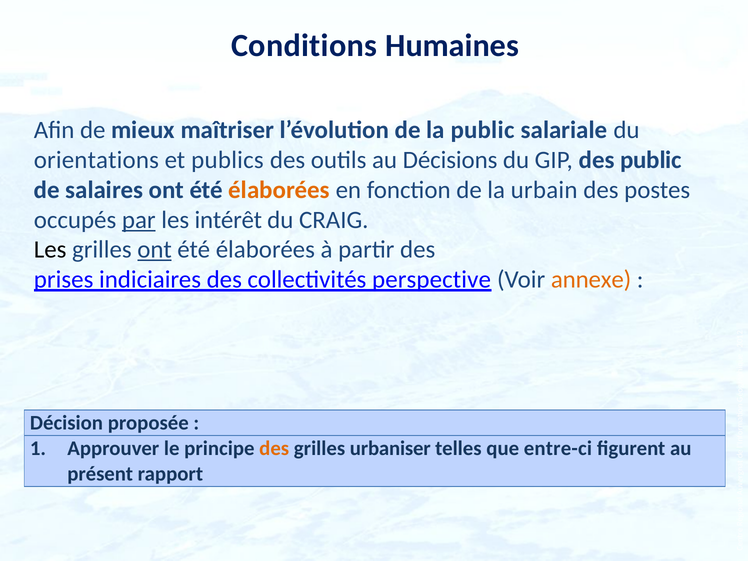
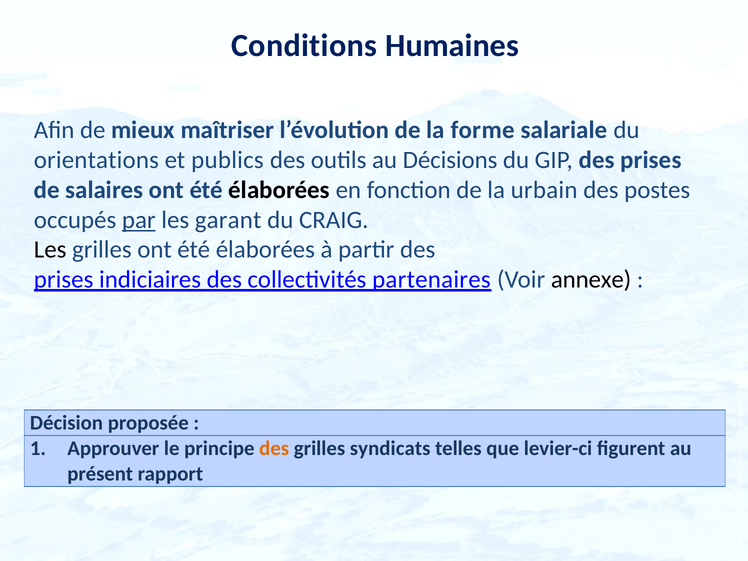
la public: public -> forme
GIP des public: public -> prises
élaborées at (279, 190) colour: orange -> black
intérêt: intérêt -> garant
ont at (155, 250) underline: present -> none
perspective: perspective -> partenaires
annexe colour: orange -> black
urbaniser: urbaniser -> syndicats
entre-ci: entre-ci -> levier-ci
